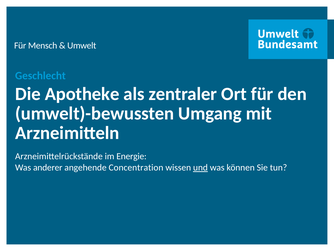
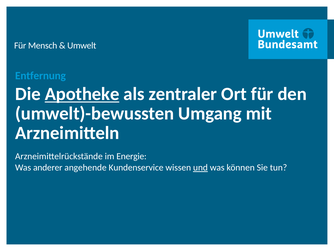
Geschlecht: Geschlecht -> Entfernung
Apotheke underline: none -> present
Concentration: Concentration -> Kundenservice
